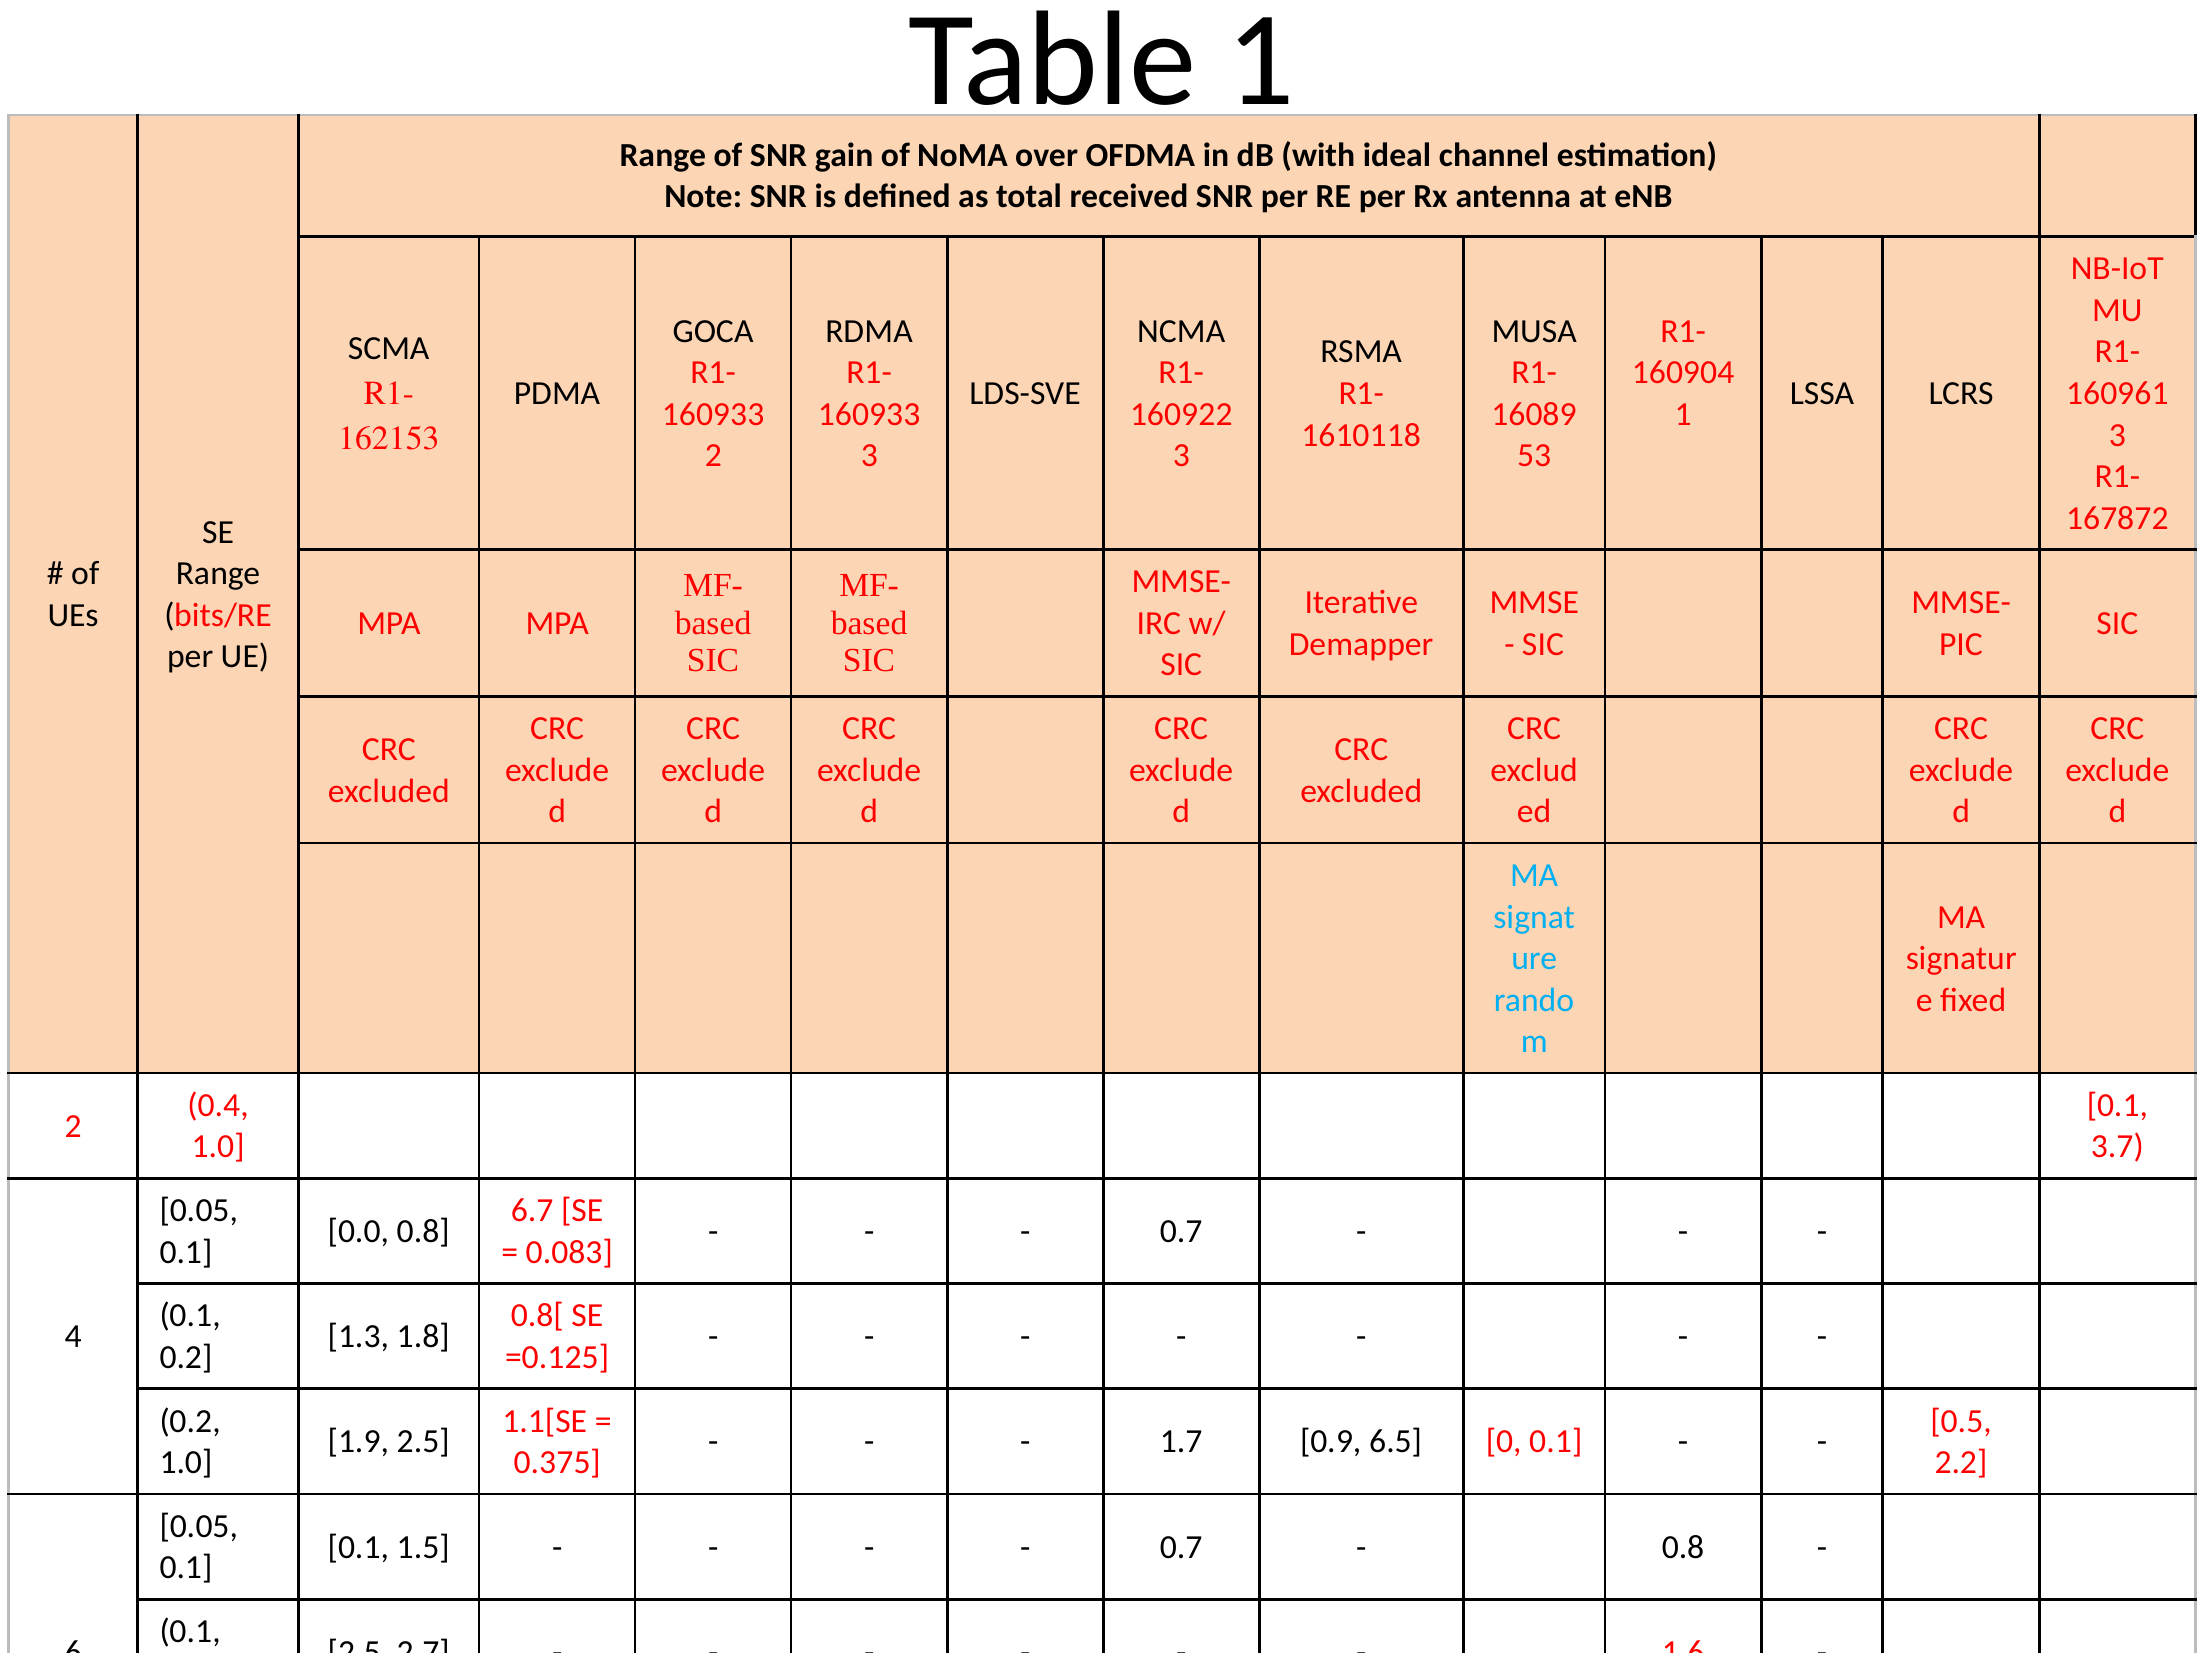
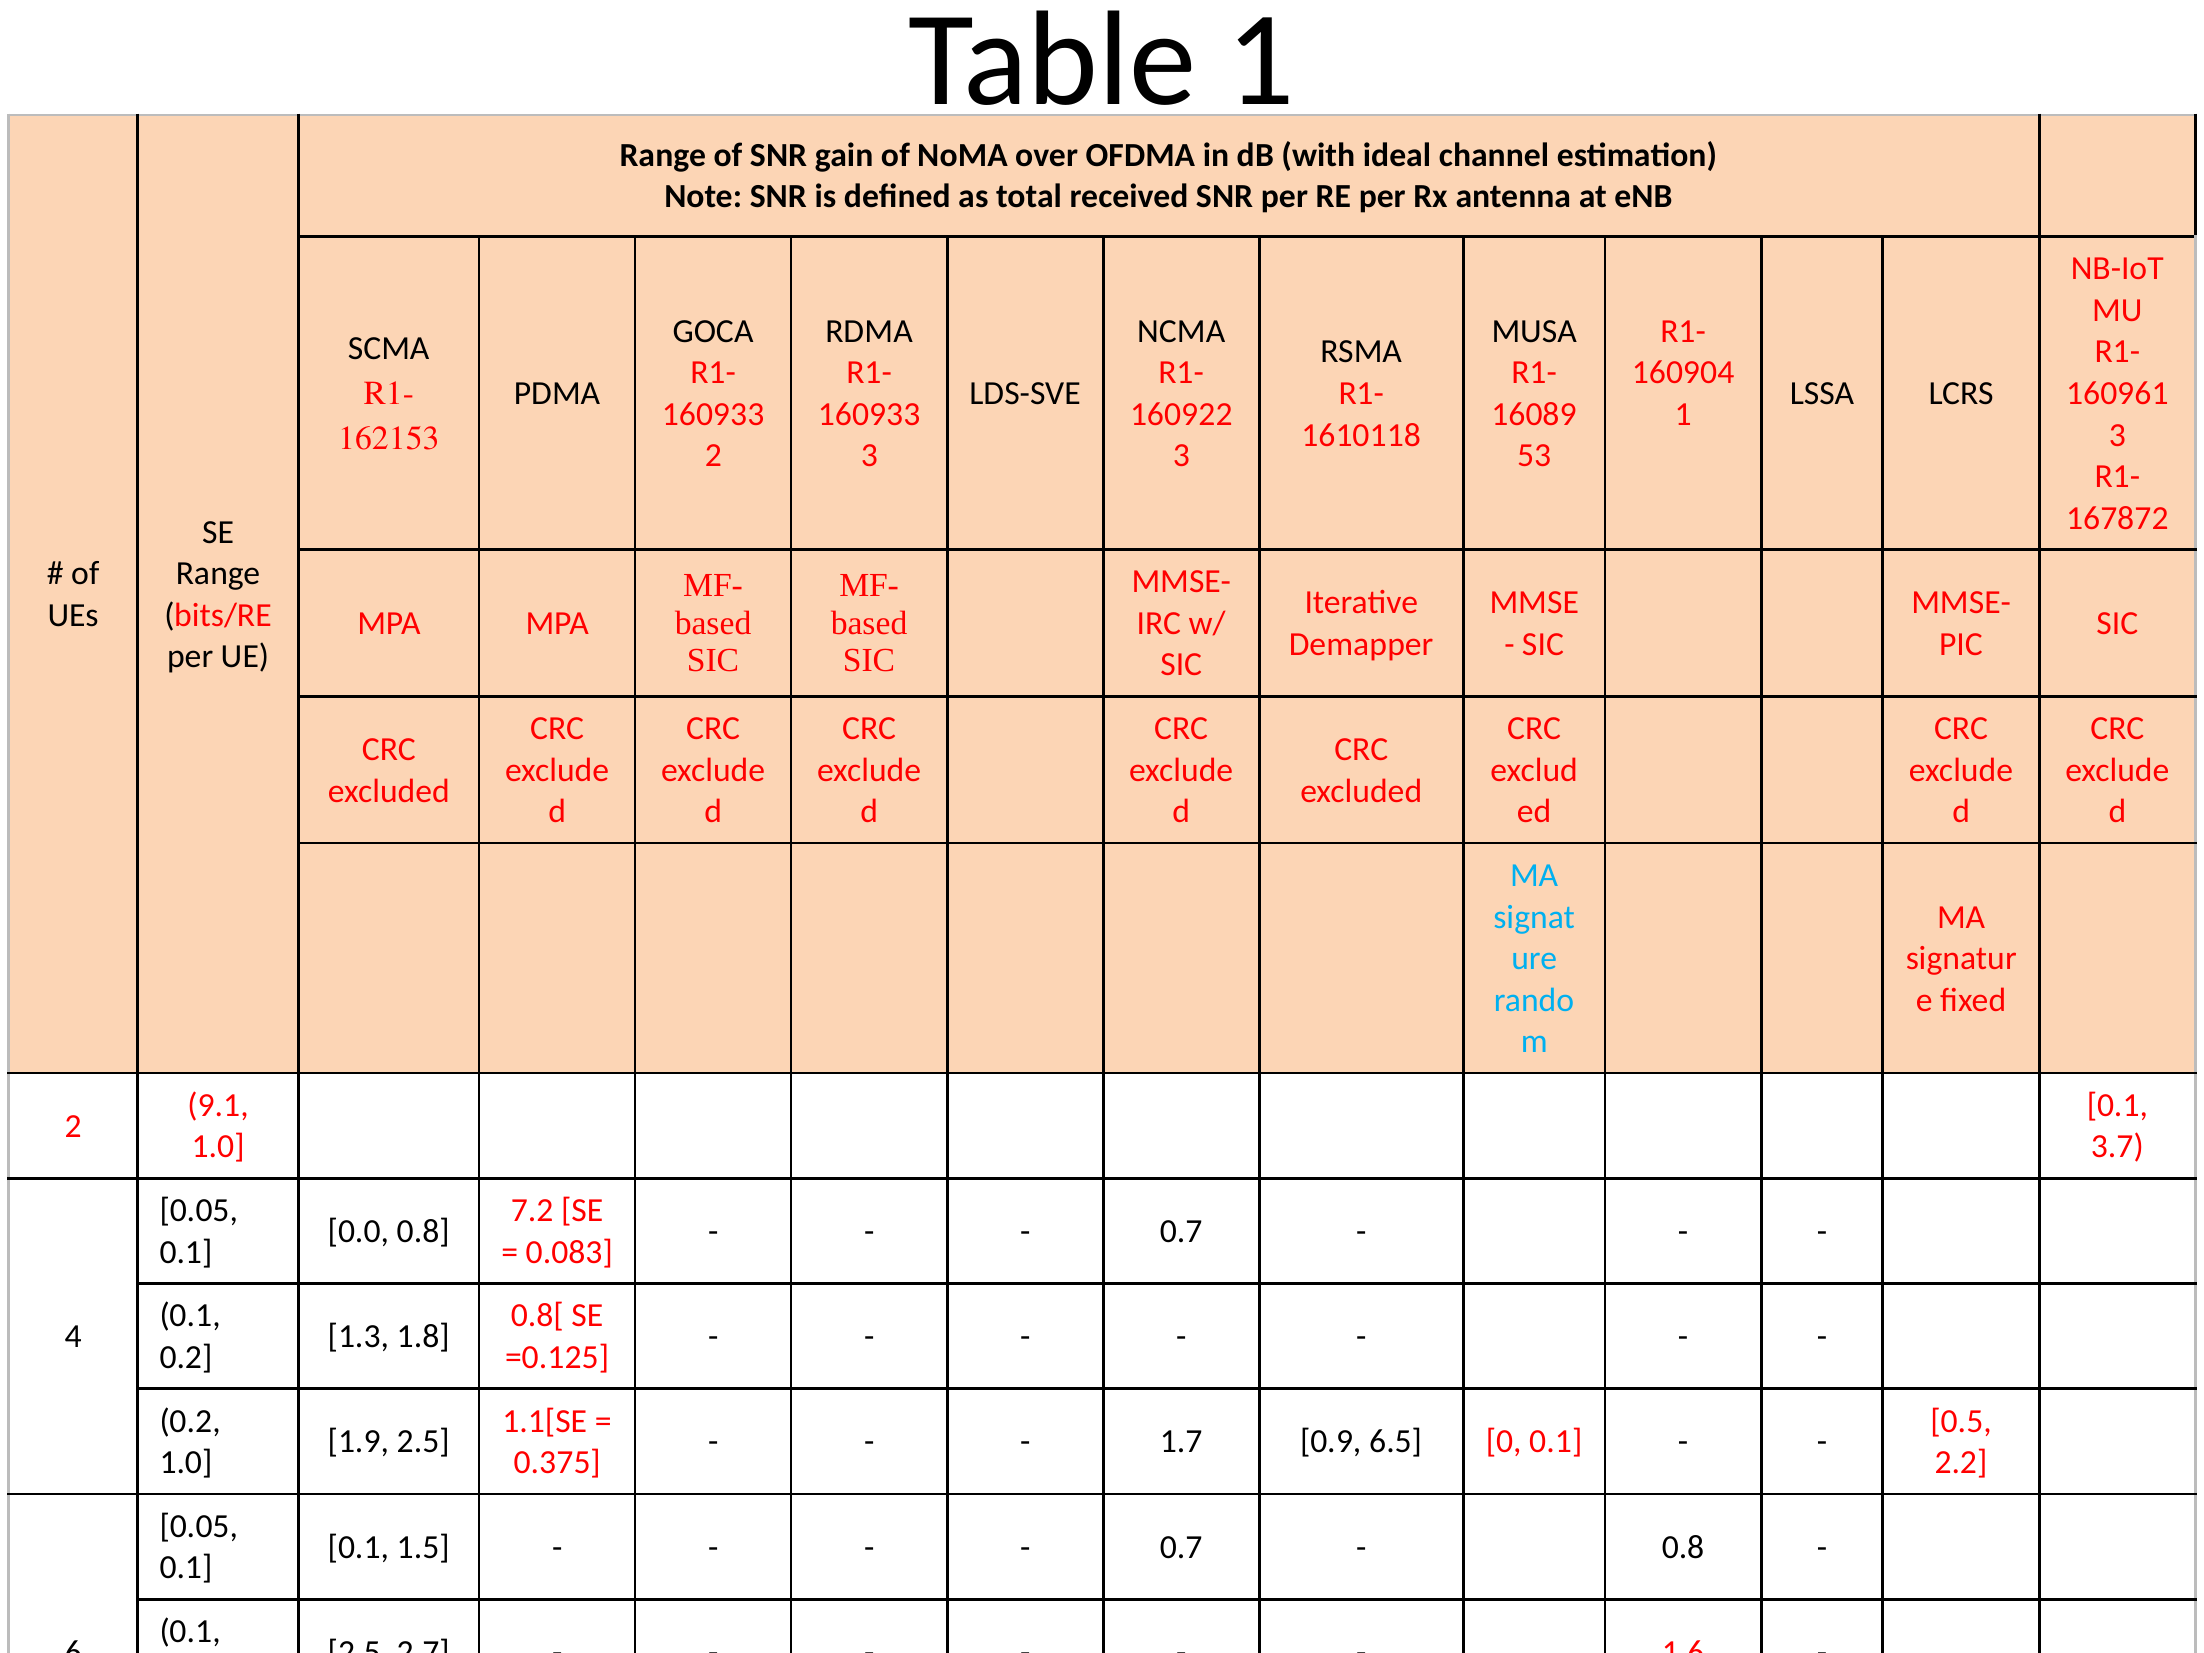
0.4: 0.4 -> 9.1
6.7: 6.7 -> 7.2
